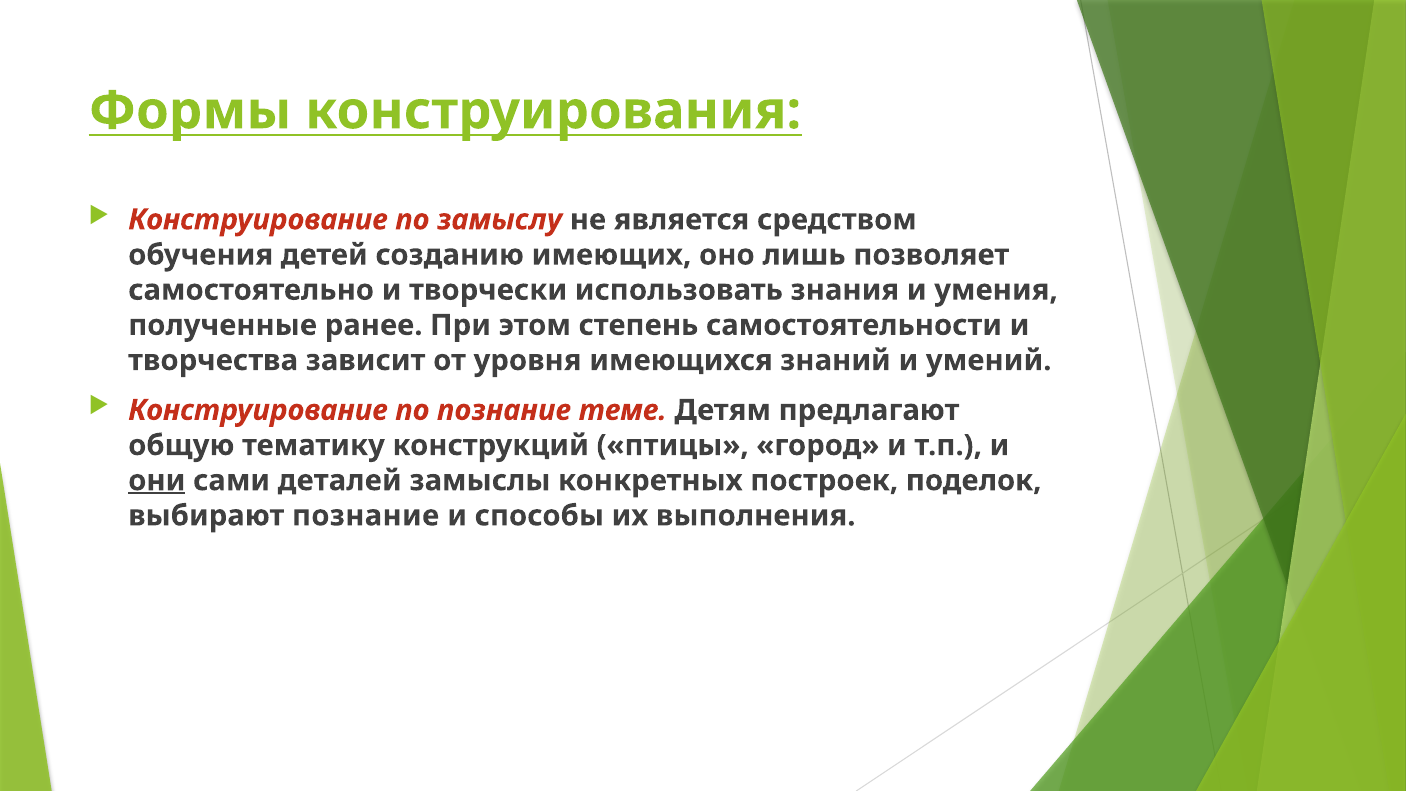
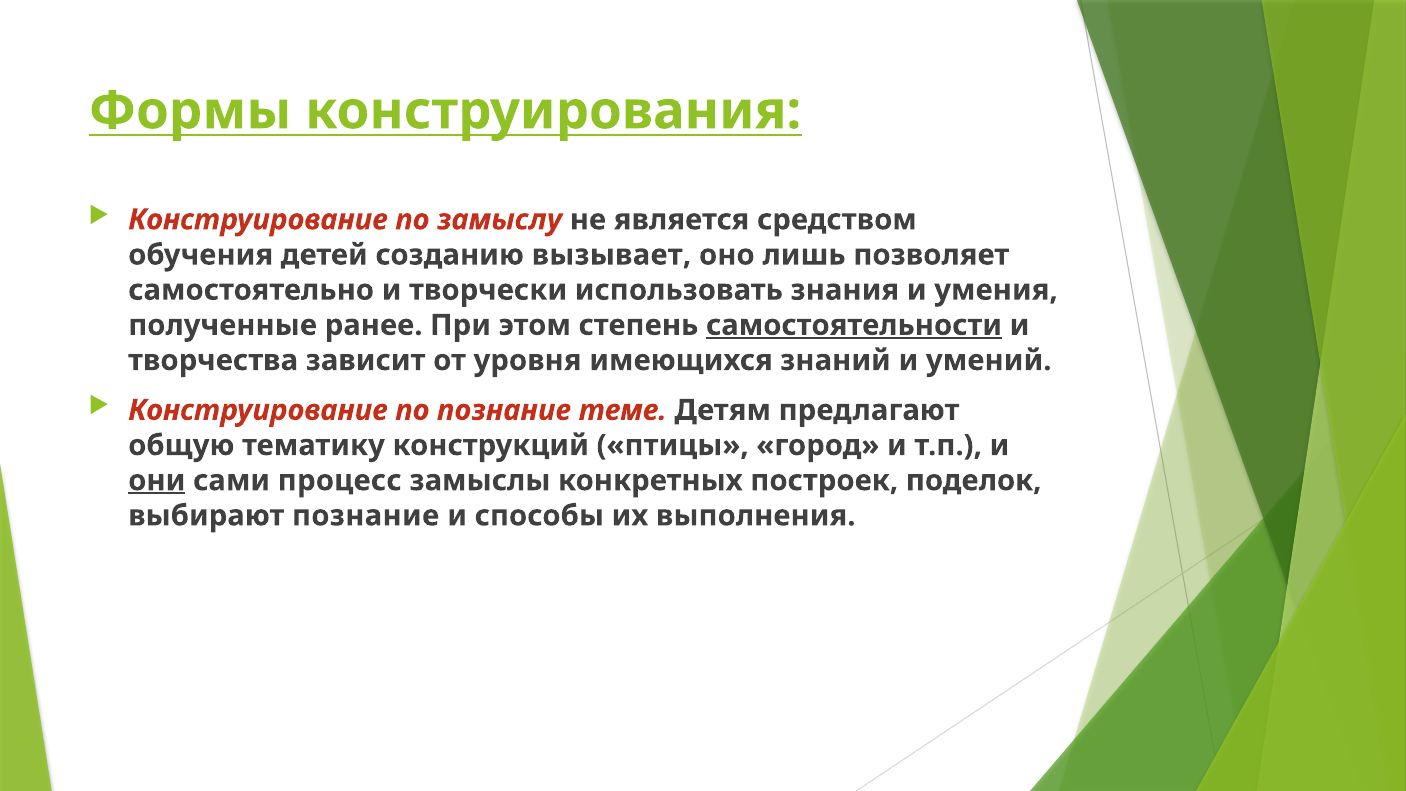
имеющих: имеющих -> вызывает
самостоятельности underline: none -> present
деталей: деталей -> процесс
